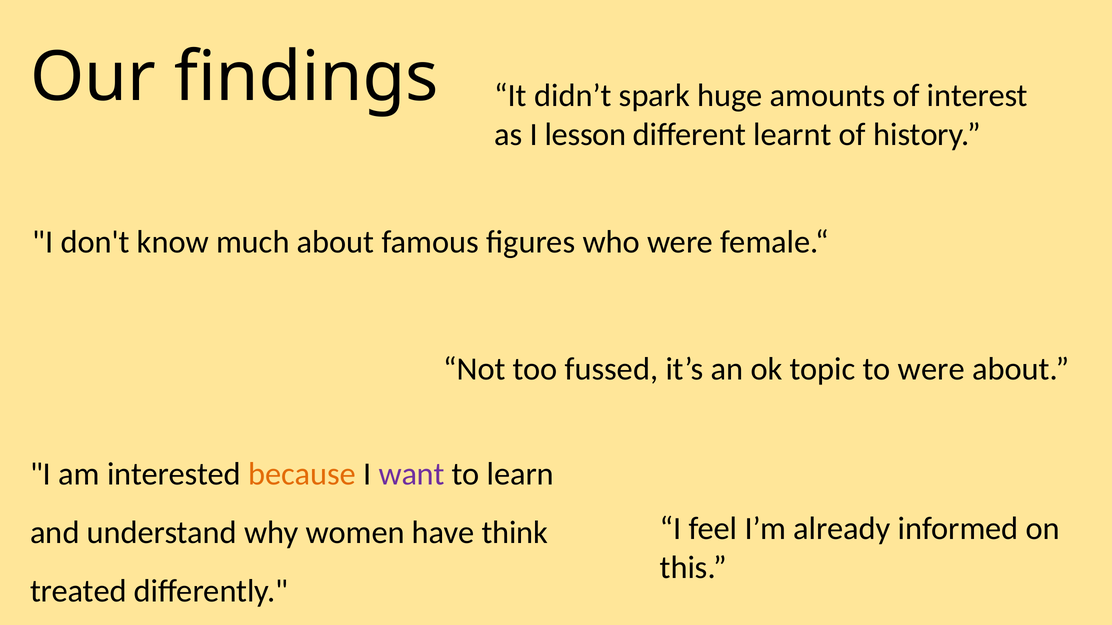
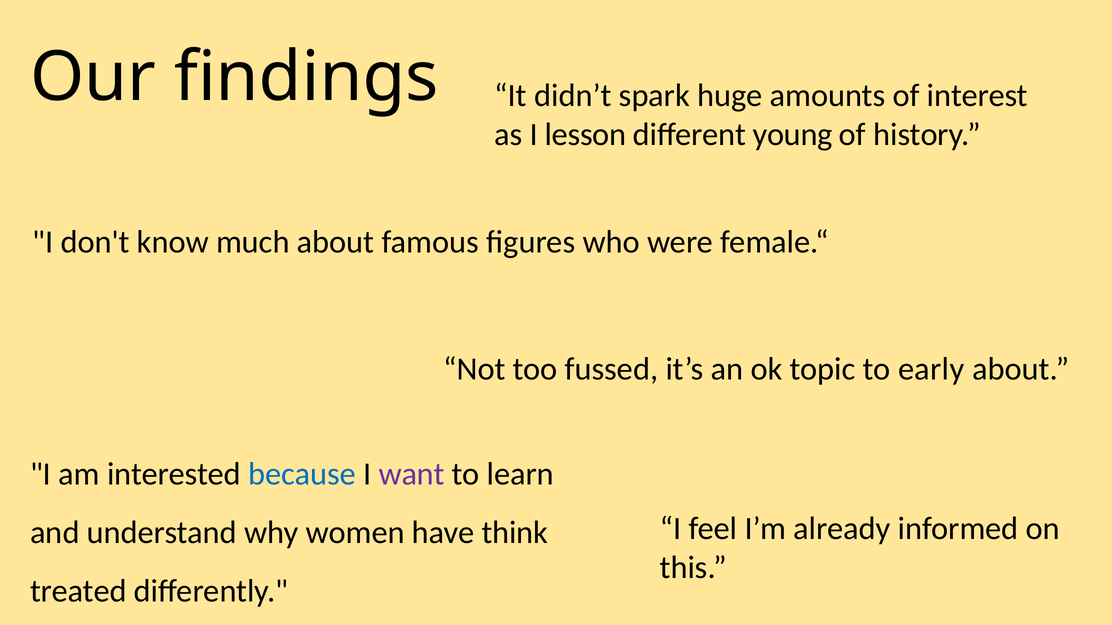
learnt: learnt -> young
to were: were -> early
because colour: orange -> blue
